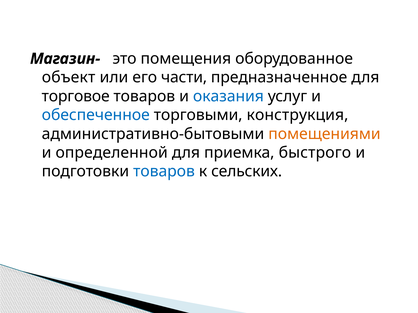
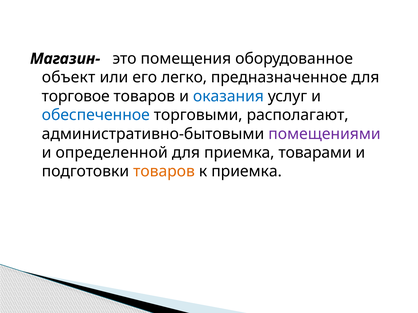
части: части -> легко
конструкция: конструкция -> располагают
помещениями colour: orange -> purple
быстрого: быстрого -> товарами
товаров at (164, 172) colour: blue -> orange
к сельских: сельских -> приемка
